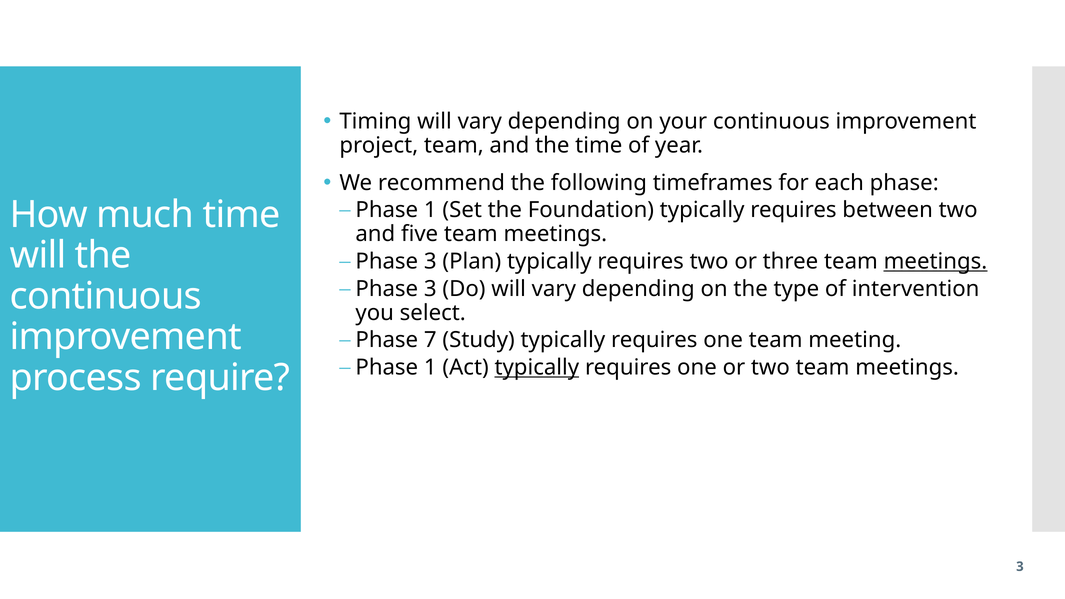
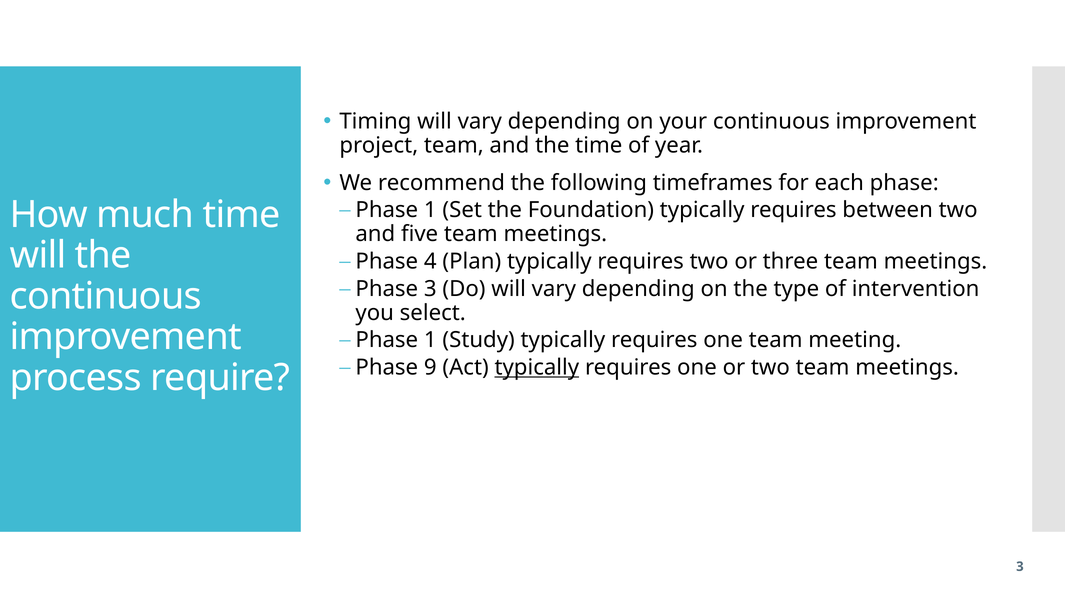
3 at (430, 261): 3 -> 4
meetings at (935, 261) underline: present -> none
7 at (430, 340): 7 -> 1
1 at (430, 367): 1 -> 9
